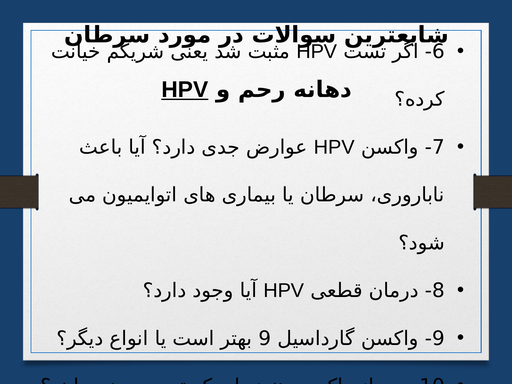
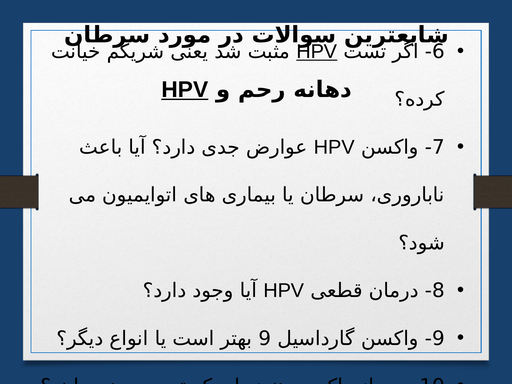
HPV at (317, 52) underline: none -> present
